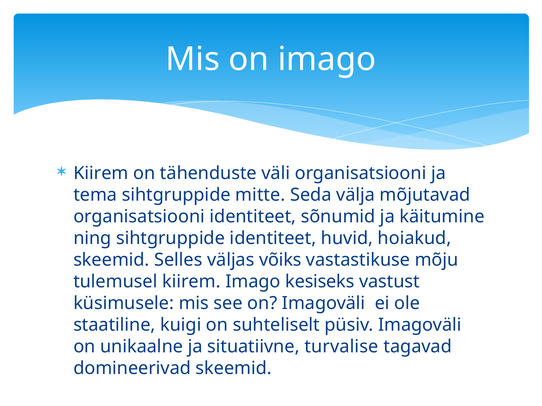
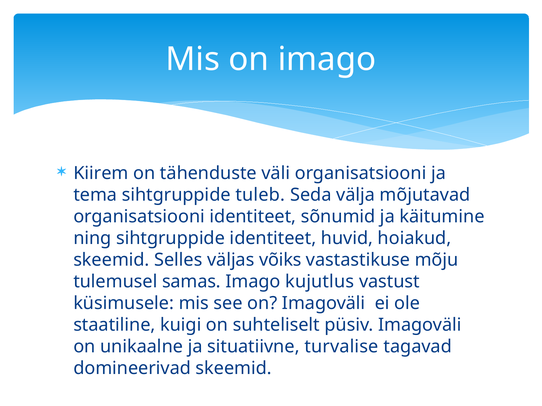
mitte: mitte -> tuleb
tulemusel kiirem: kiirem -> samas
kesiseks: kesiseks -> kujutlus
